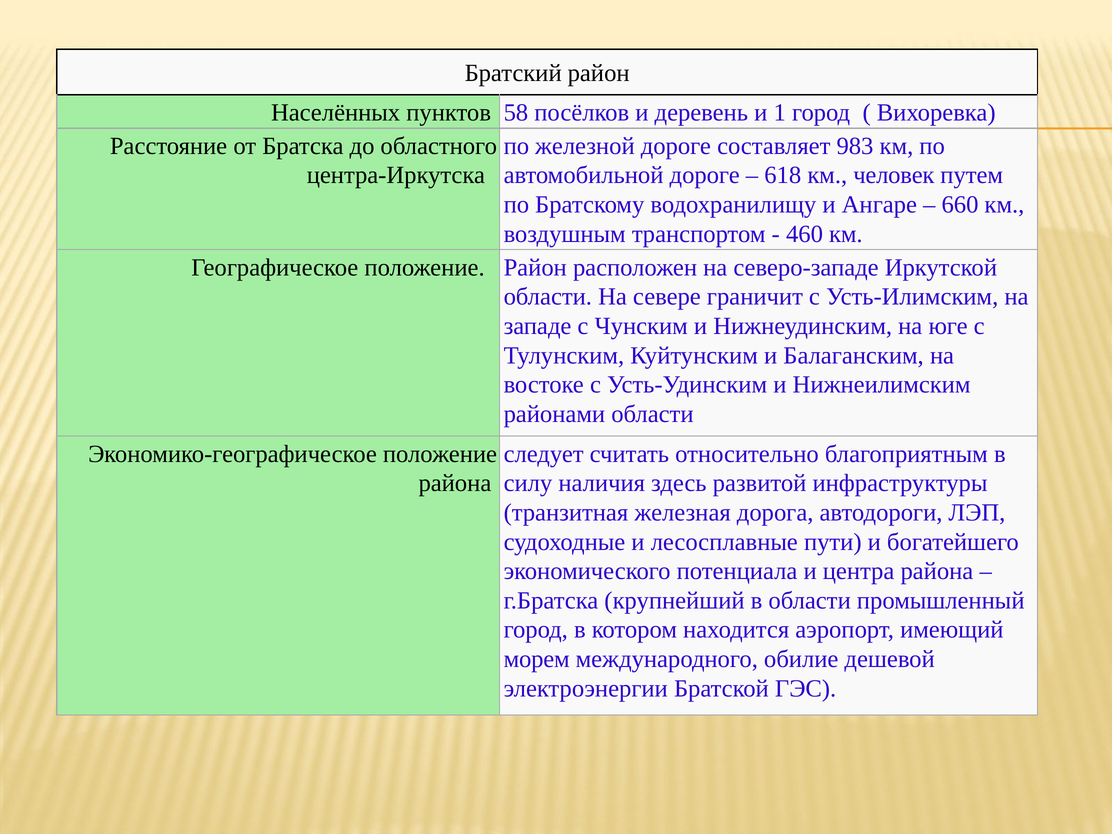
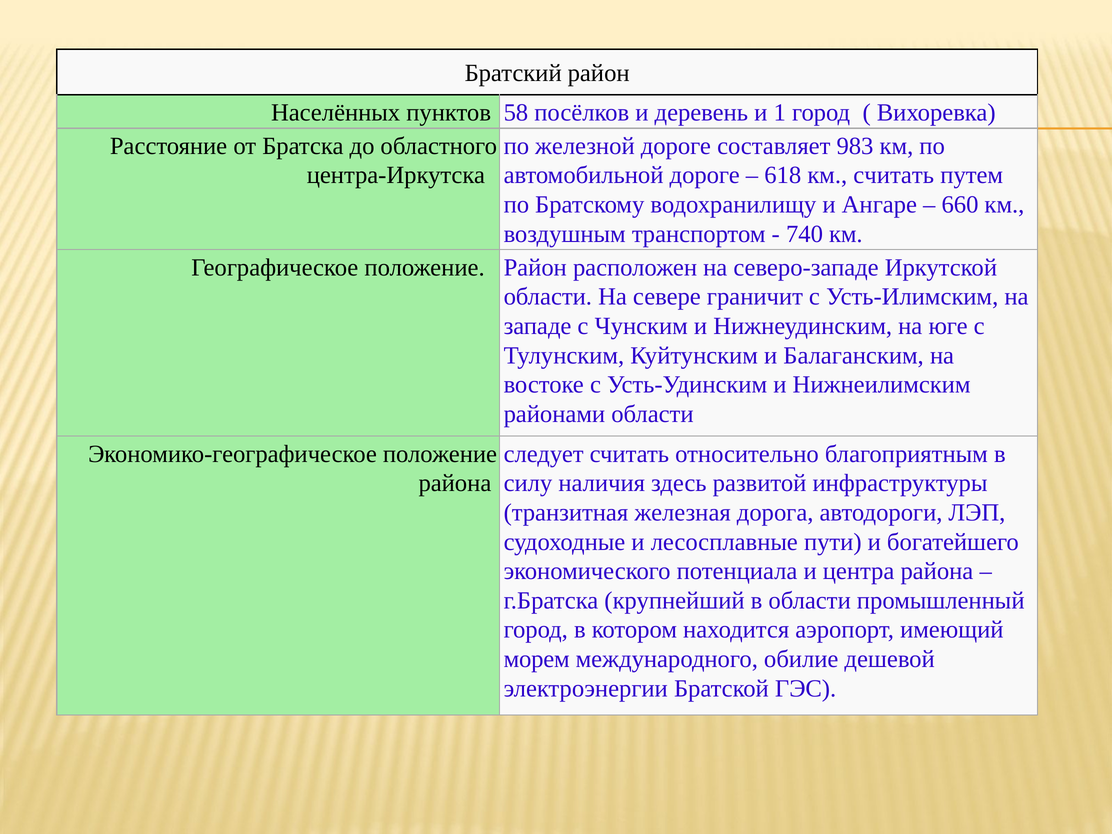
км человек: человек -> считать
460: 460 -> 740
